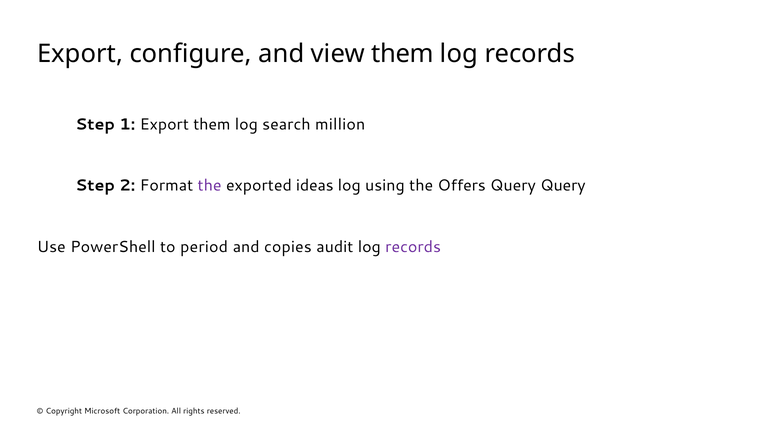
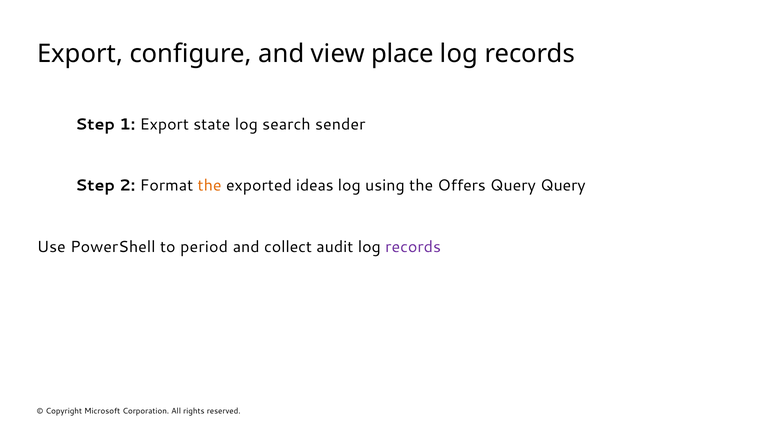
view them: them -> place
Export them: them -> state
million: million -> sender
the at (210, 186) colour: purple -> orange
copies: copies -> collect
